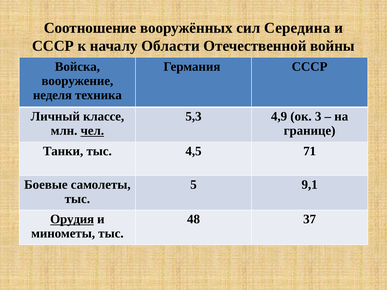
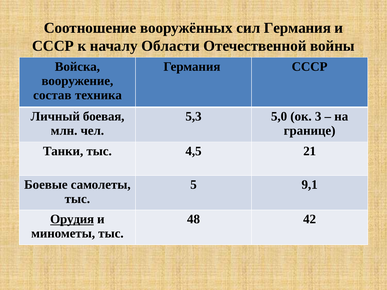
сил Середина: Середина -> Германия
неделя: неделя -> состав
классе: классе -> боевая
4,9: 4,9 -> 5,0
чел underline: present -> none
71: 71 -> 21
37: 37 -> 42
